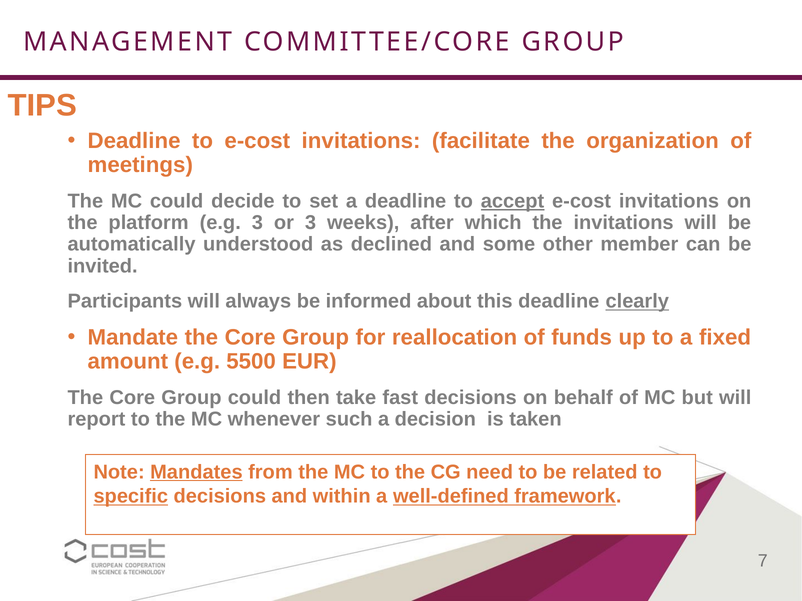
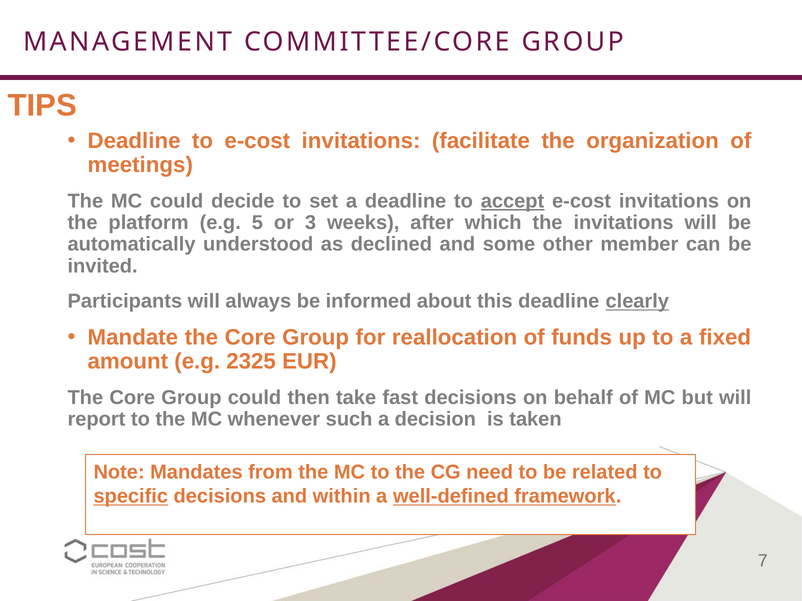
e.g 3: 3 -> 5
5500: 5500 -> 2325
Mandates underline: present -> none
